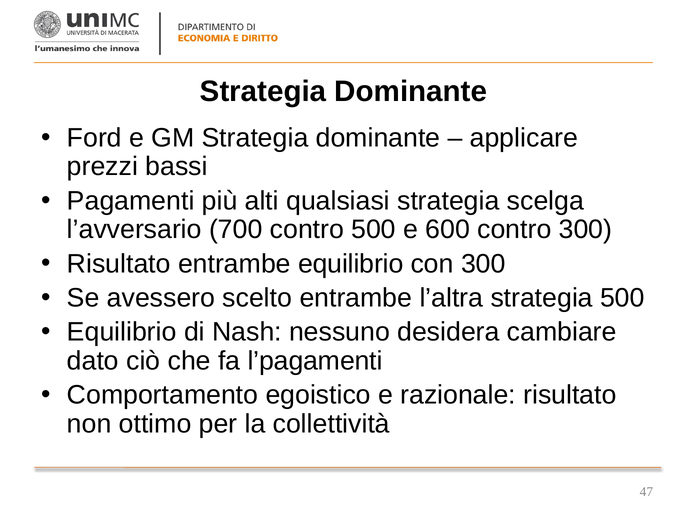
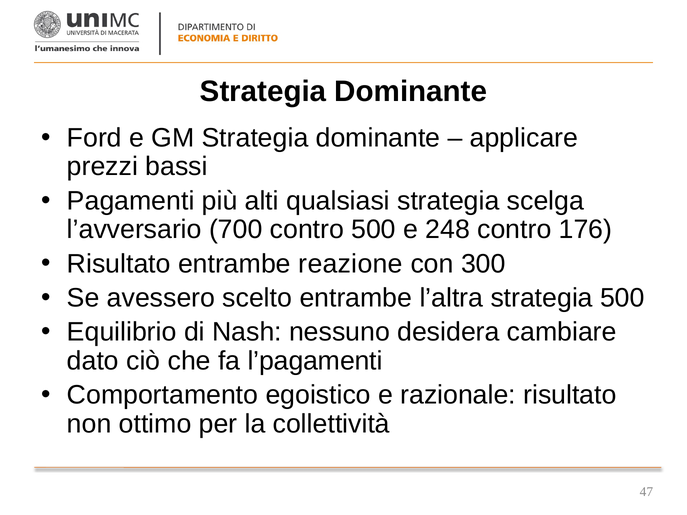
600: 600 -> 248
contro 300: 300 -> 176
entrambe equilibrio: equilibrio -> reazione
